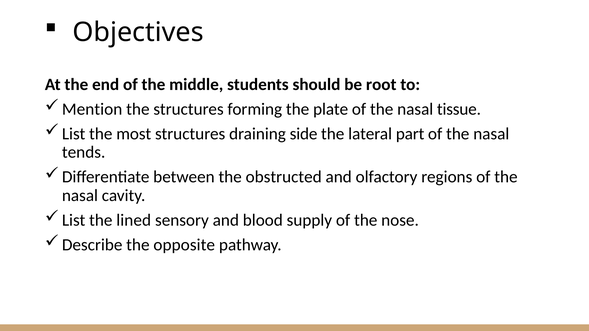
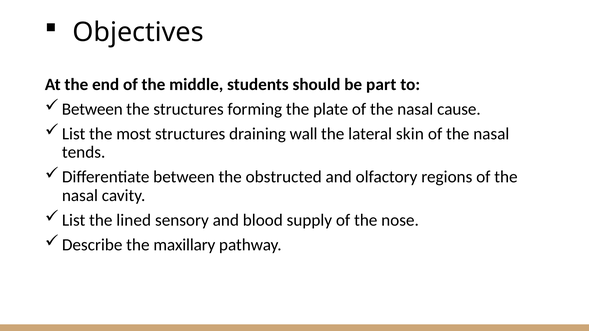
root: root -> part
Mention at (92, 109): Mention -> Between
tissue: tissue -> cause
side: side -> wall
part: part -> skin
opposite: opposite -> maxillary
